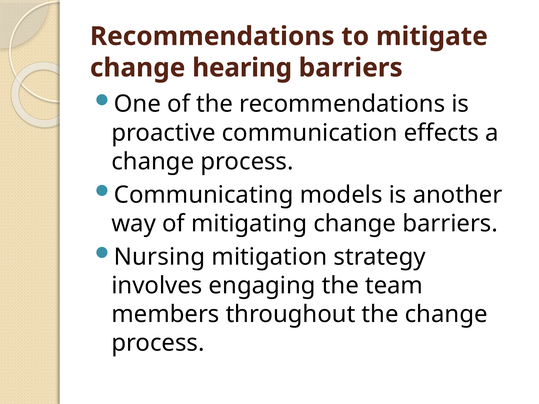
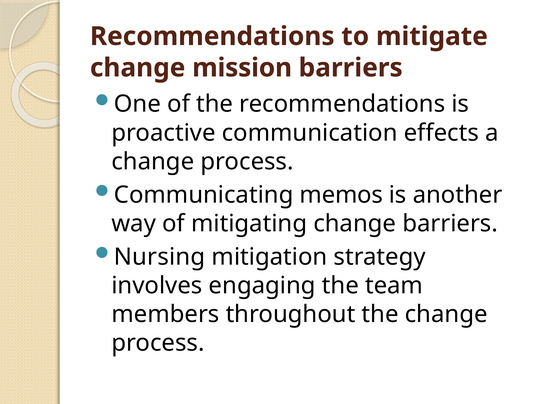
hearing: hearing -> mission
models: models -> memos
